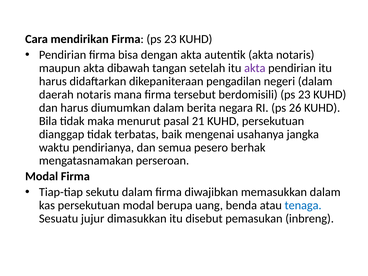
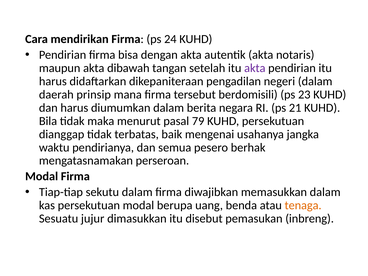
Firma ps 23: 23 -> 24
daerah notaris: notaris -> prinsip
26: 26 -> 21
21: 21 -> 79
tenaga colour: blue -> orange
